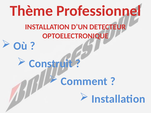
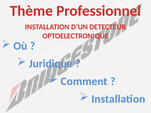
Construit: Construit -> Juridique
